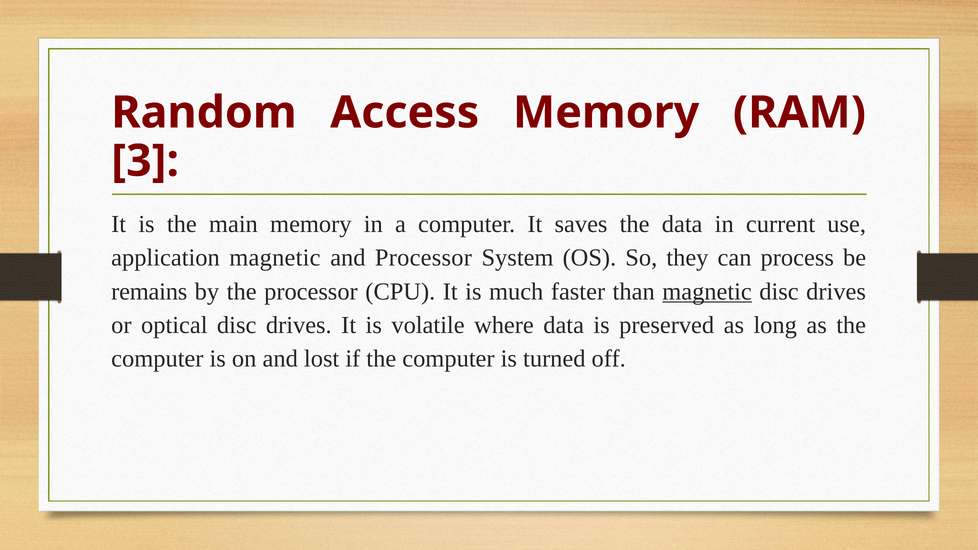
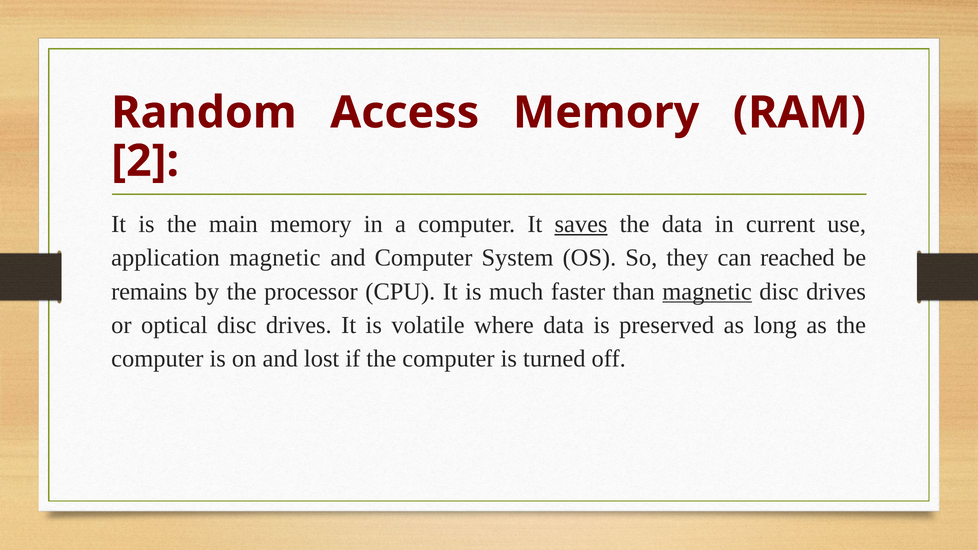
3: 3 -> 2
saves underline: none -> present
and Processor: Processor -> Computer
process: process -> reached
